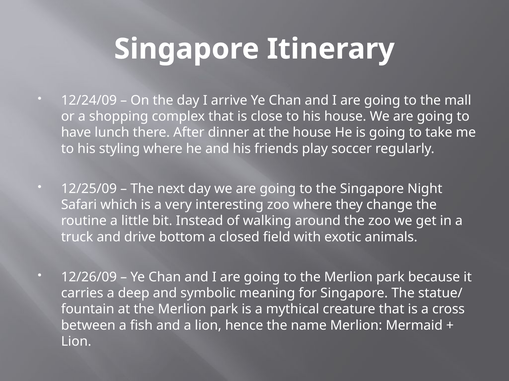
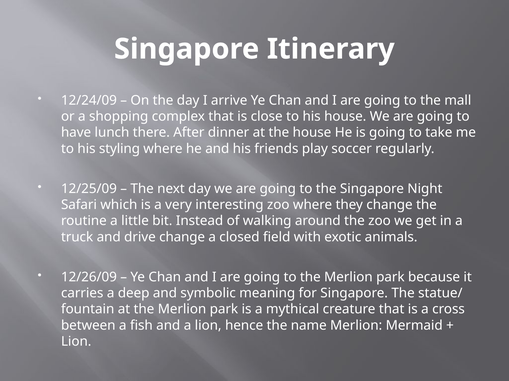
drive bottom: bottom -> change
